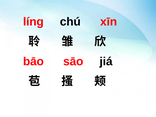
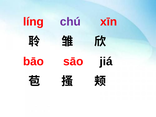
chú colour: black -> purple
